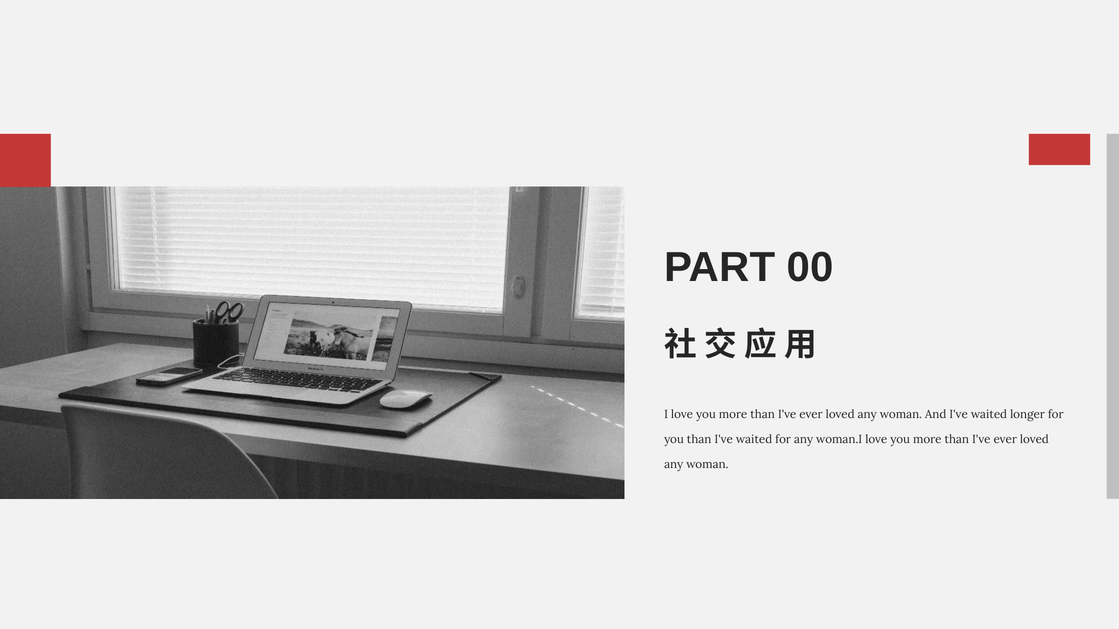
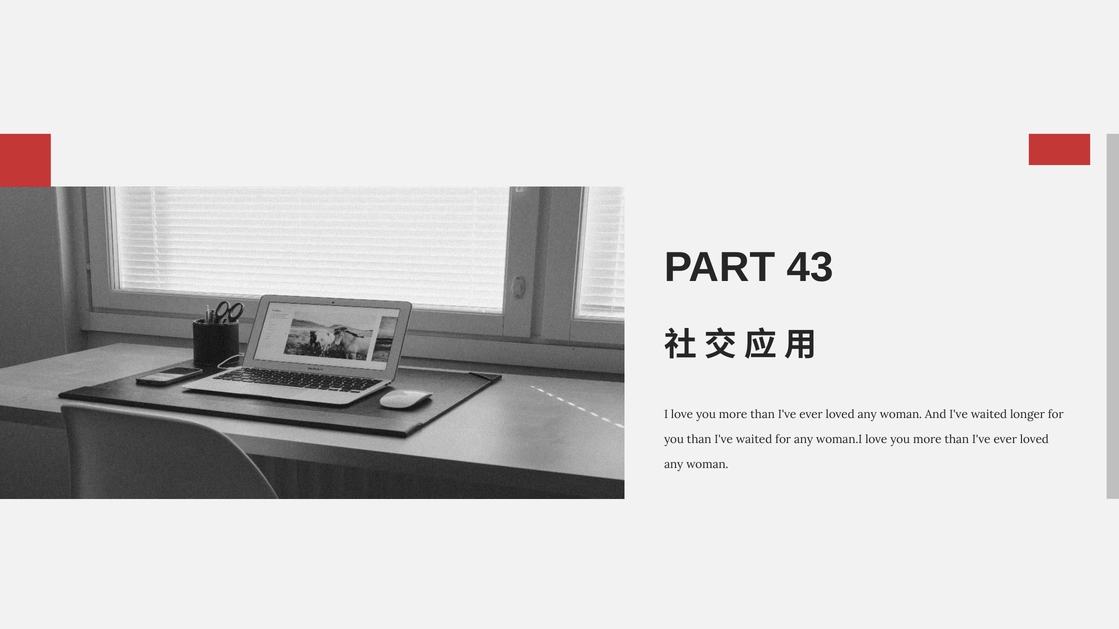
00: 00 -> 43
